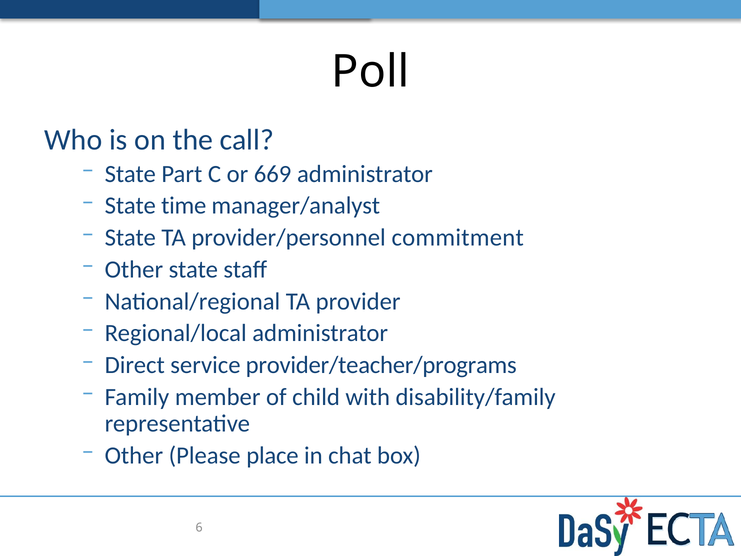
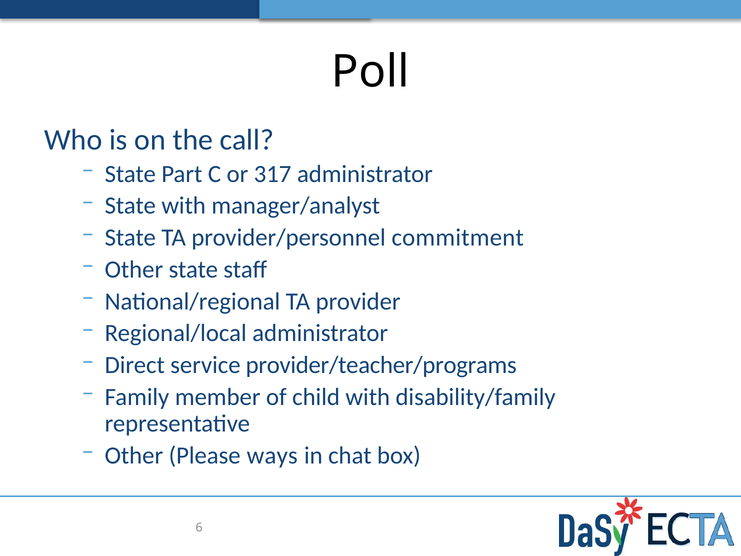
669: 669 -> 317
State time: time -> with
place: place -> ways
